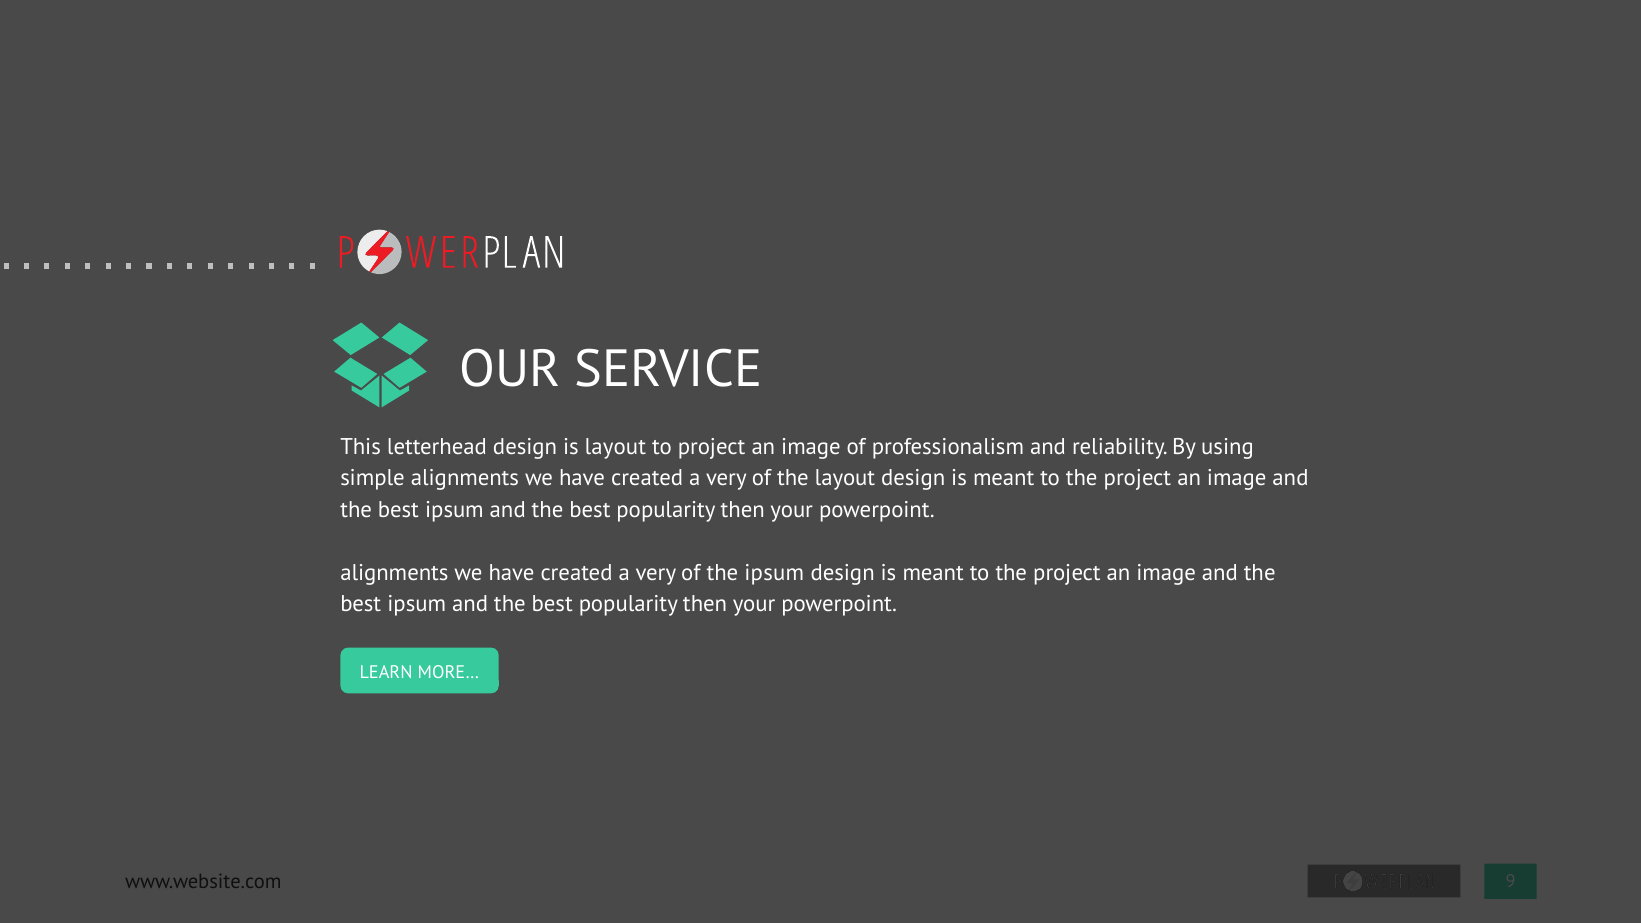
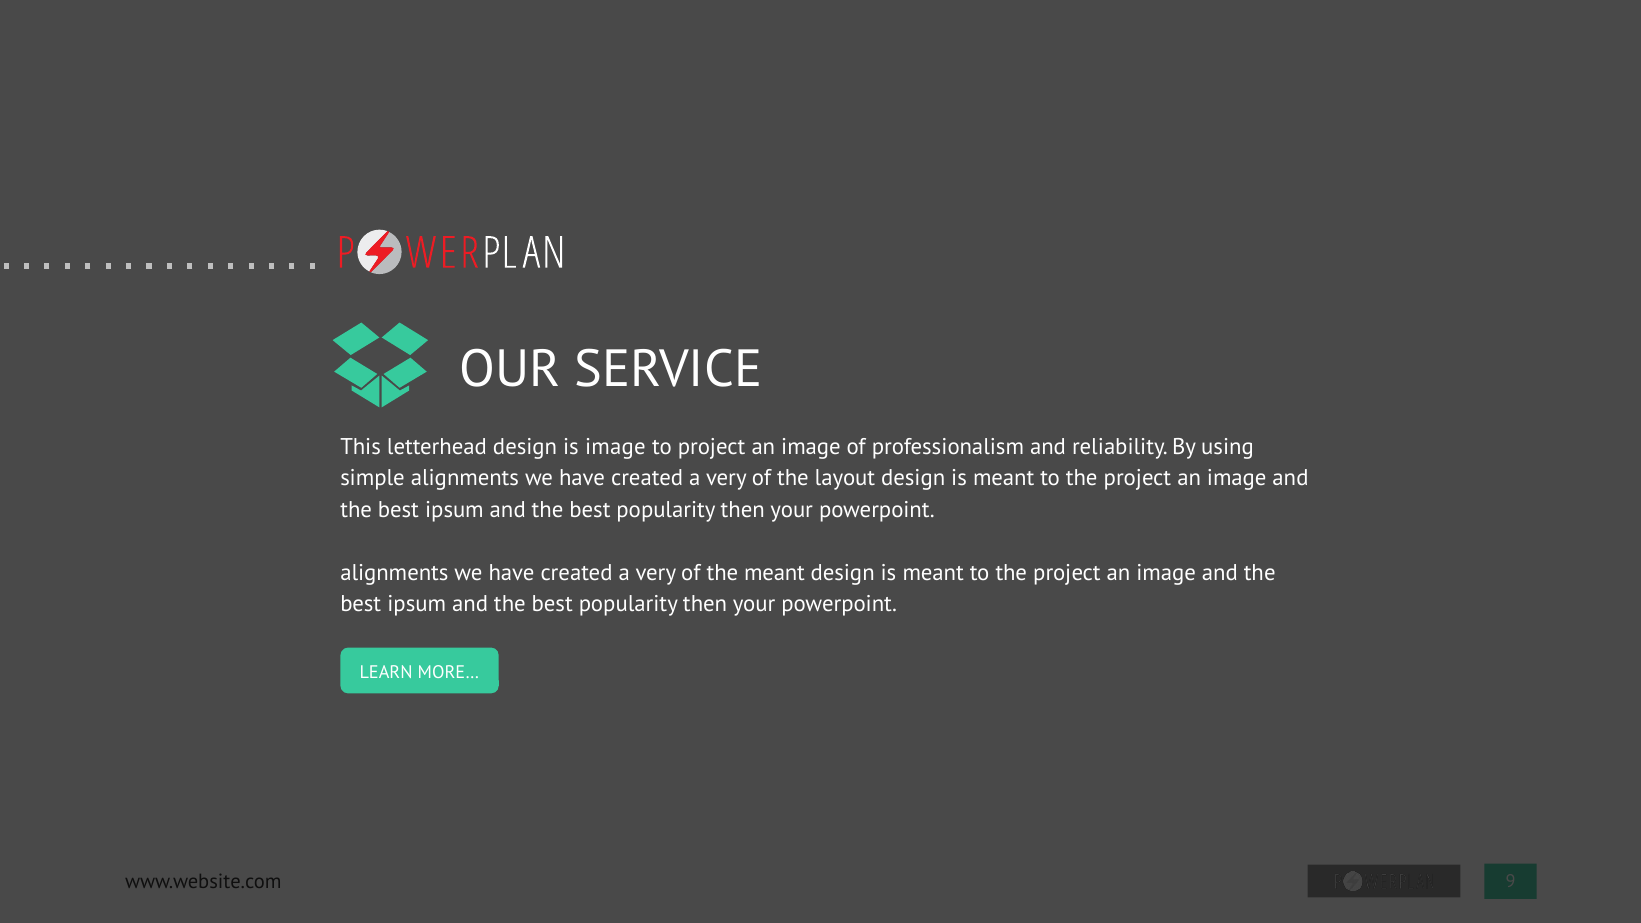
is layout: layout -> image
the ipsum: ipsum -> meant
